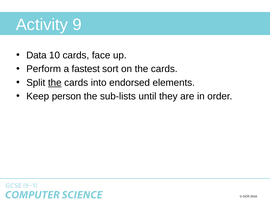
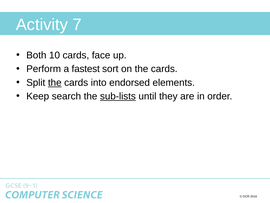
9: 9 -> 7
Data: Data -> Both
person: person -> search
sub-lists underline: none -> present
